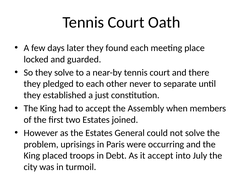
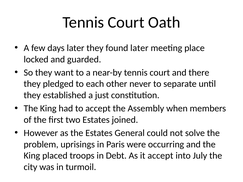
found each: each -> later
they solve: solve -> want
